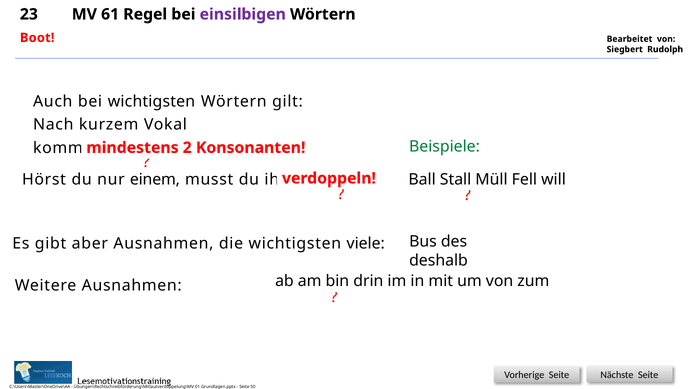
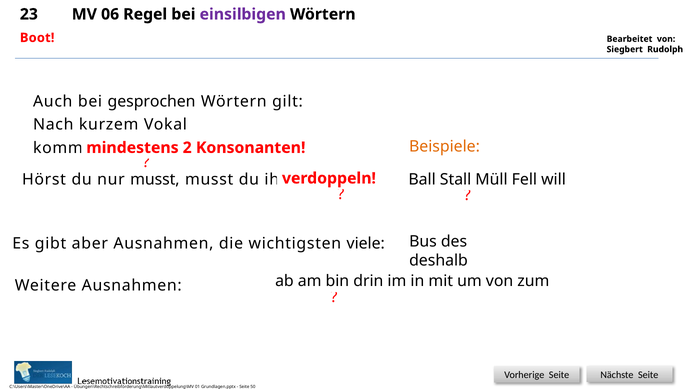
61: 61 -> 06
bei wichtigsten: wichtigsten -> gesprochen
Beispiele colour: green -> orange
nur einem: einem -> musst
